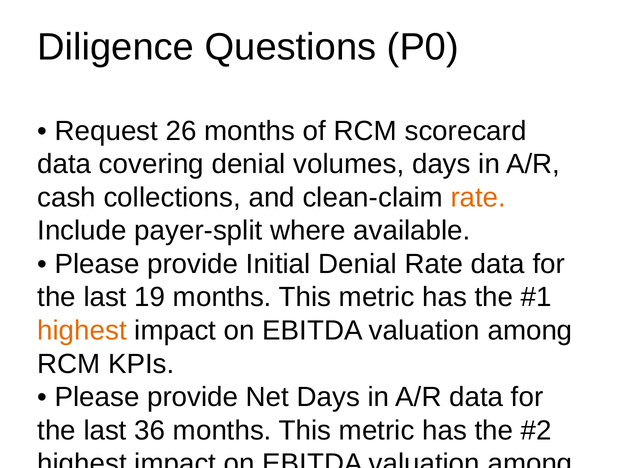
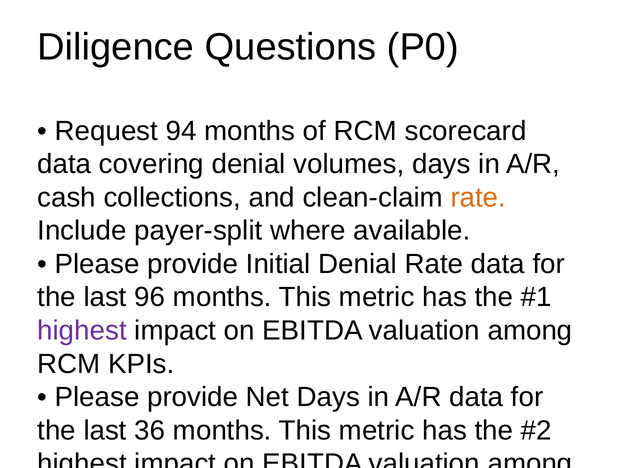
26: 26 -> 94
19: 19 -> 96
highest at (82, 331) colour: orange -> purple
